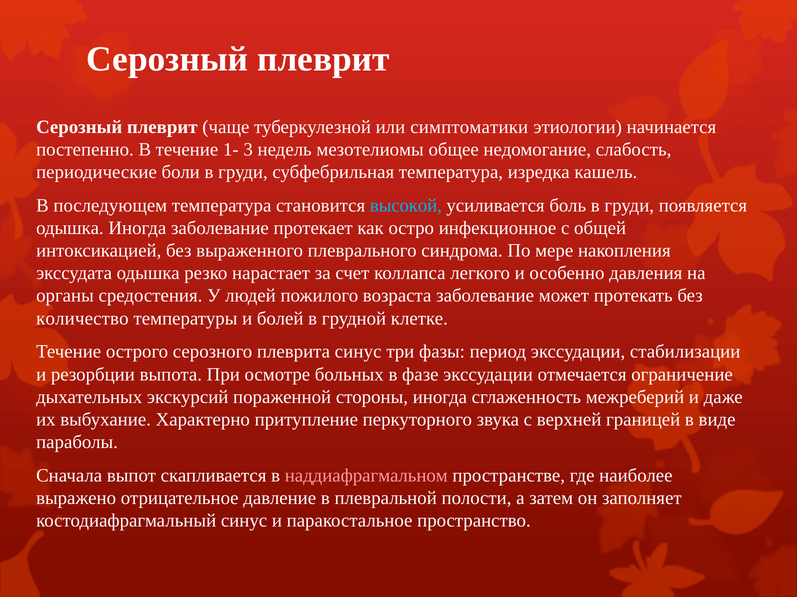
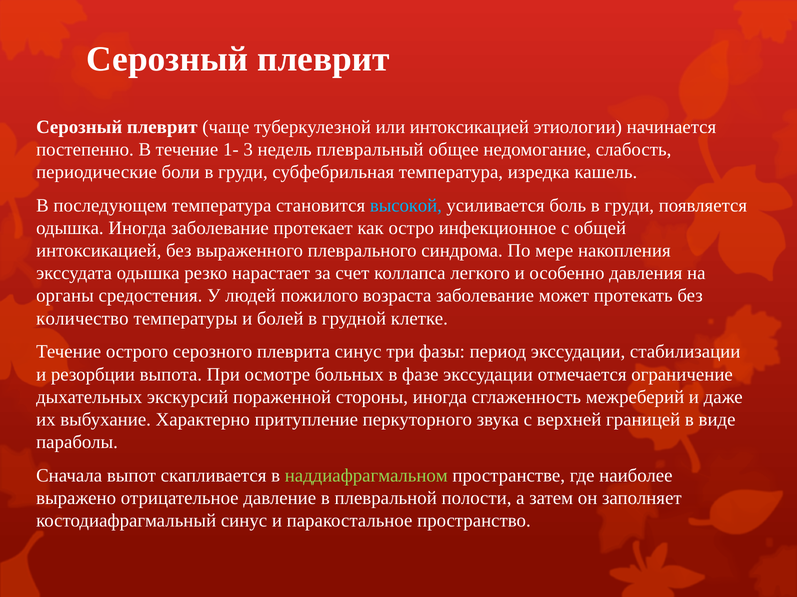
или симптоматики: симптоматики -> интоксикацией
мезотелиомы: мезотелиомы -> плевральный
наддиафрагмальном colour: pink -> light green
